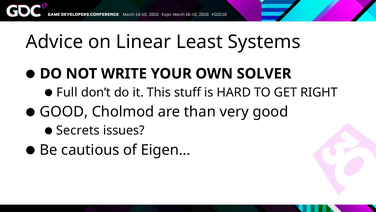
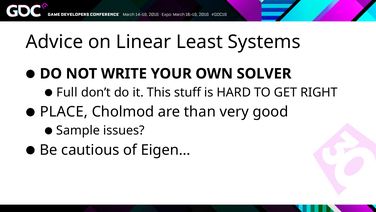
GOOD at (64, 112): GOOD -> PLACE
Secrets: Secrets -> Sample
